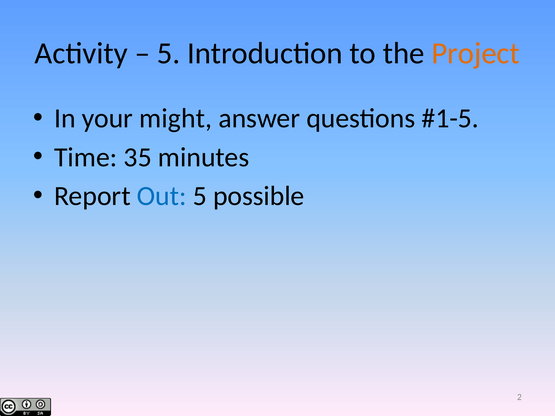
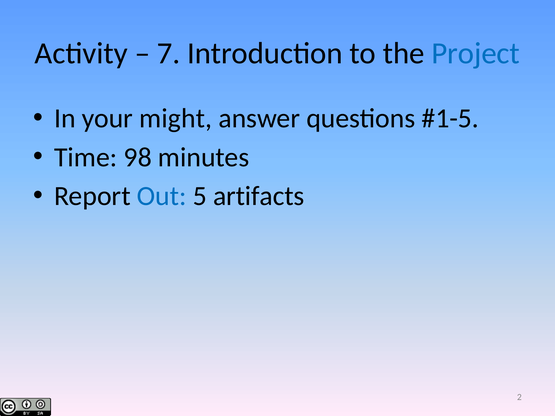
5 at (169, 53): 5 -> 7
Project colour: orange -> blue
35: 35 -> 98
possible: possible -> artifacts
